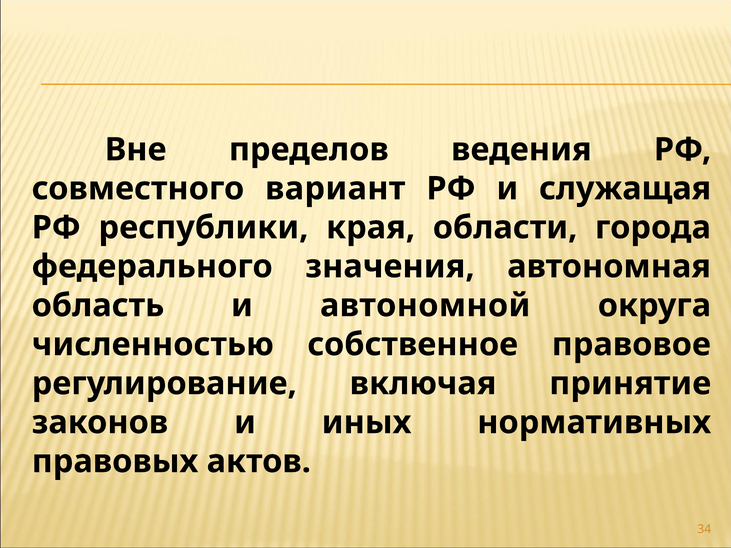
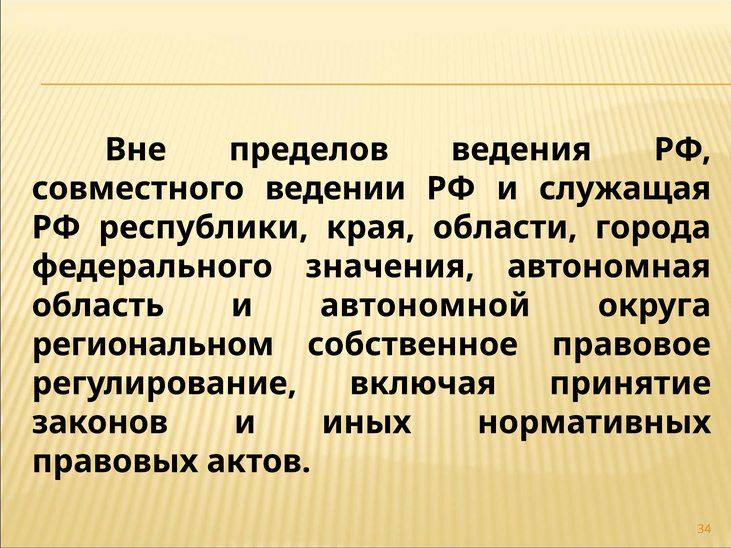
вариант: вариант -> ведении
численностью: численностью -> региональном
